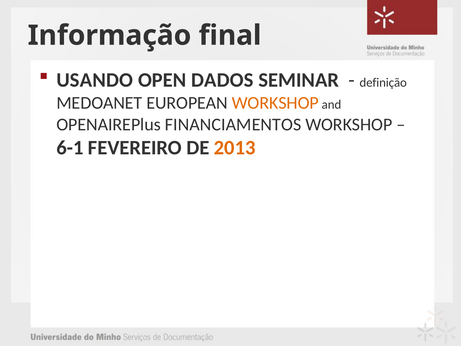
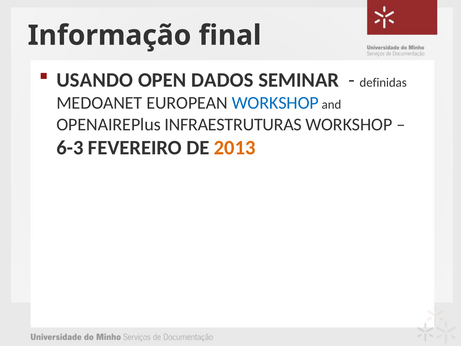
definição: definição -> definidas
WORKSHOP at (275, 103) colour: orange -> blue
FINANCIAMENTOS: FINANCIAMENTOS -> INFRAESTRUTURAS
6-1: 6-1 -> 6-3
